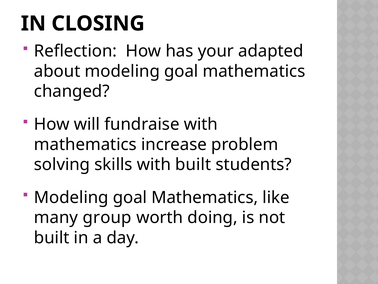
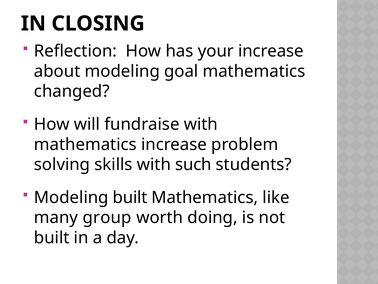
your adapted: adapted -> increase
with built: built -> such
goal at (130, 197): goal -> built
